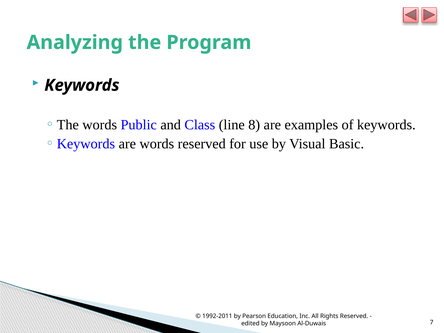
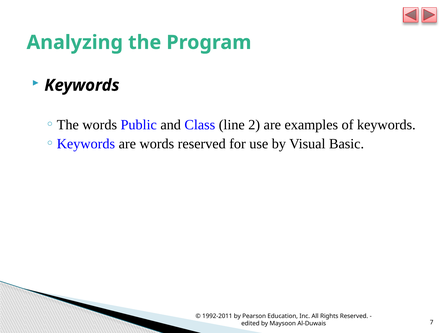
8: 8 -> 2
